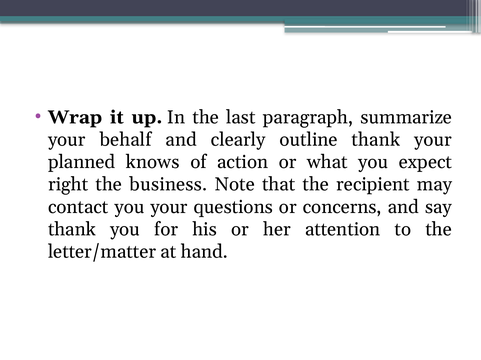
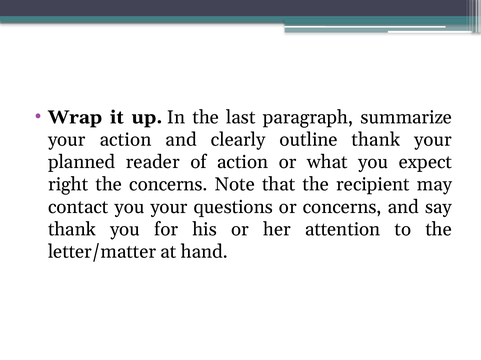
your behalf: behalf -> action
knows: knows -> reader
the business: business -> concerns
